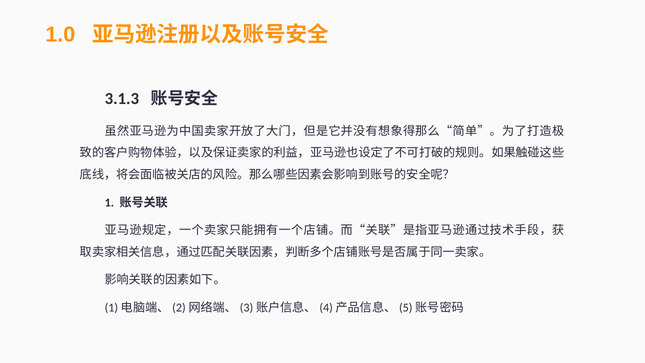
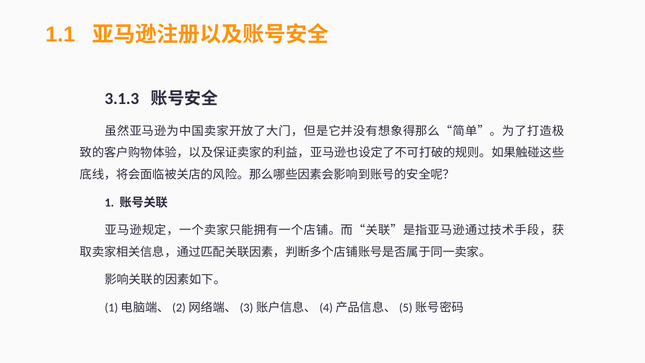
1.0: 1.0 -> 1.1
